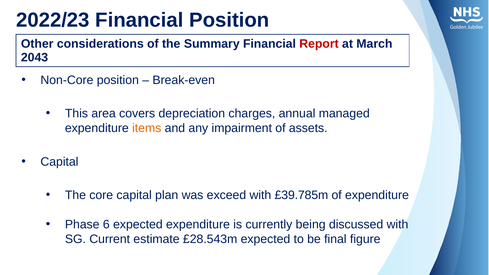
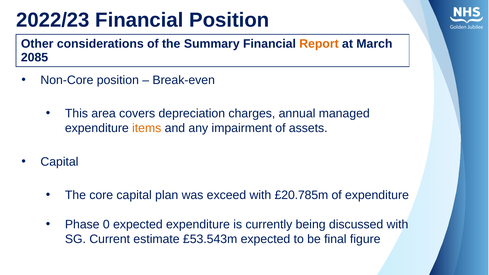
Report colour: red -> orange
2043: 2043 -> 2085
£39.785m: £39.785m -> £20.785m
6: 6 -> 0
£28.543m: £28.543m -> £53.543m
